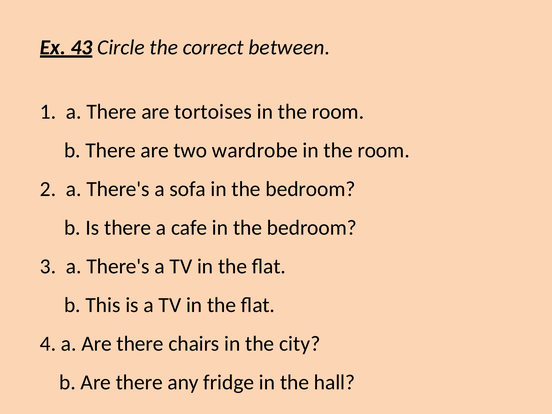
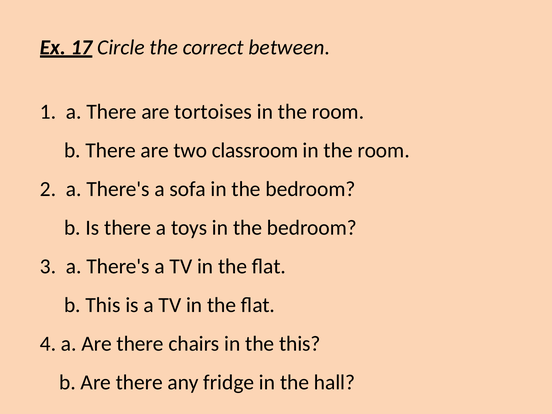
43: 43 -> 17
wardrobe: wardrobe -> classroom
cafe: cafe -> toys
the city: city -> this
